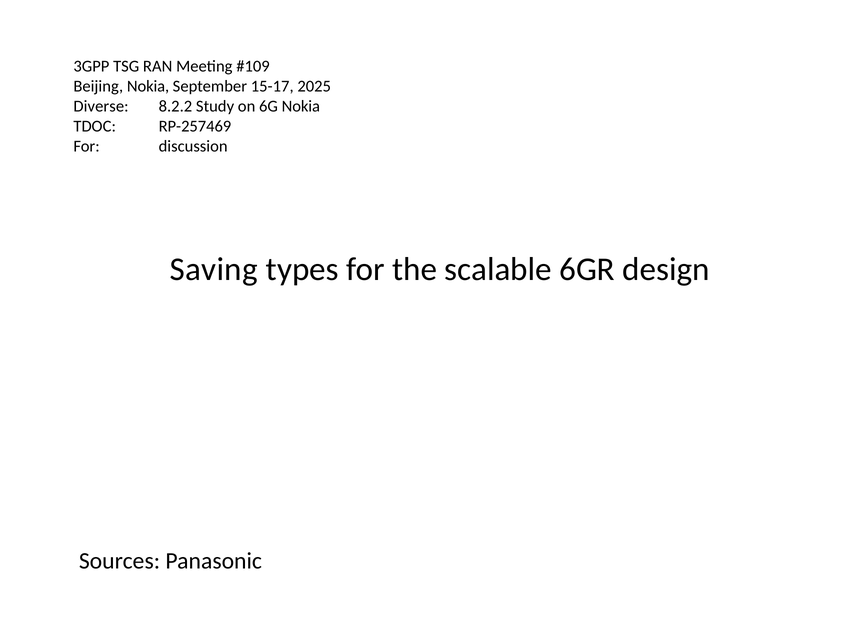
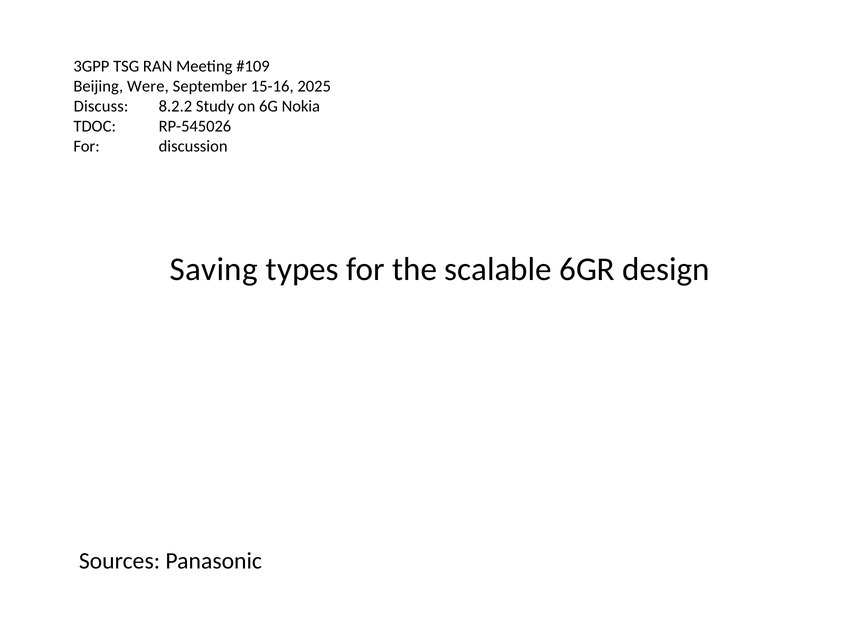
Beijing Nokia: Nokia -> Were
15-17: 15-17 -> 15-16
Diverse: Diverse -> Discuss
RP-257469: RP-257469 -> RP-545026
